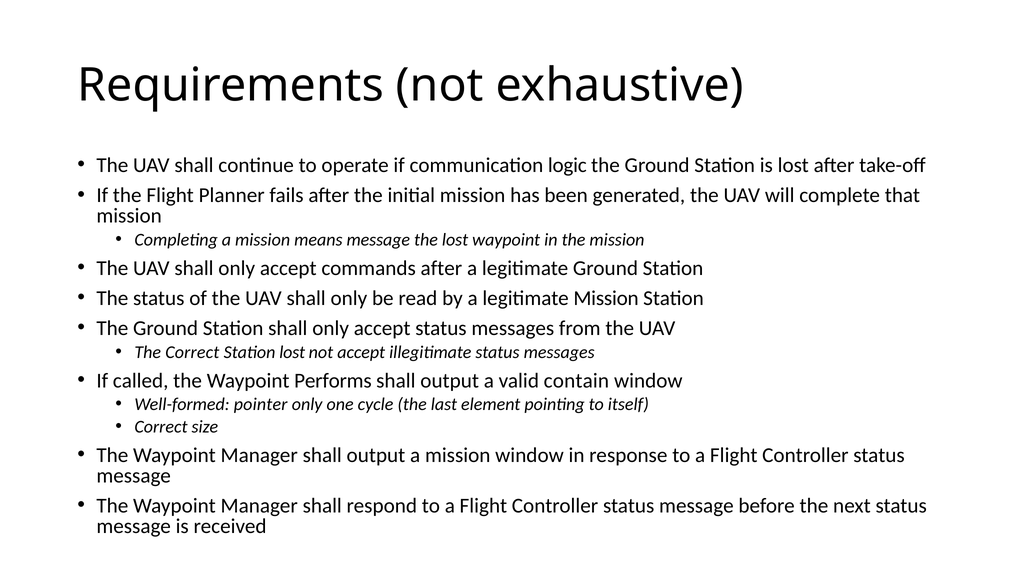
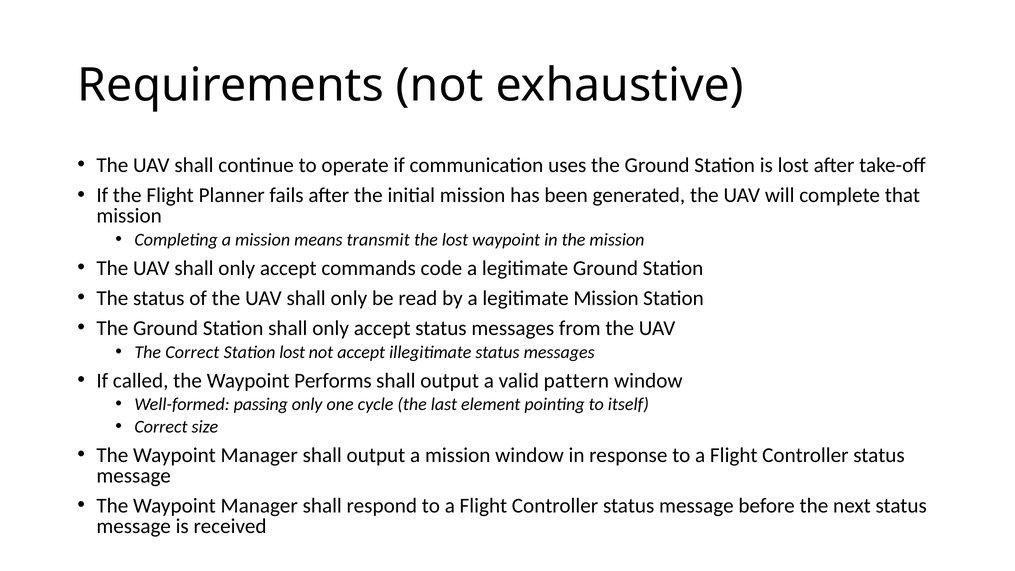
logic: logic -> uses
means message: message -> transmit
commands after: after -> code
contain: contain -> pattern
pointer: pointer -> passing
